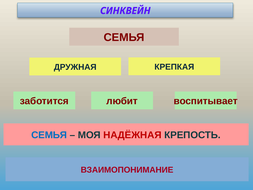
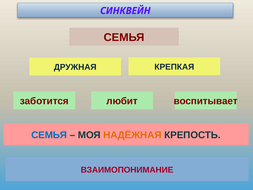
НАДЁЖНАЯ colour: red -> orange
